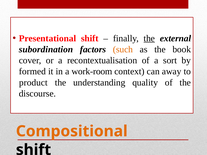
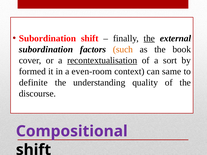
Presentational at (47, 38): Presentational -> Subordination
recontextualisation underline: none -> present
work-room: work-room -> even-room
away: away -> same
product: product -> definite
Compositional colour: orange -> purple
